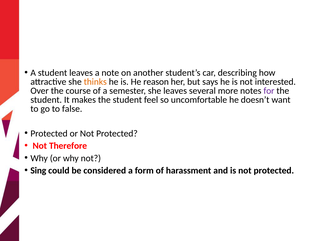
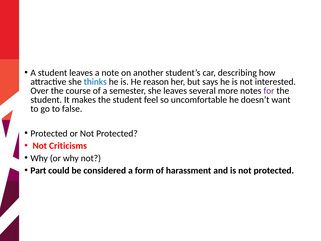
thinks colour: orange -> blue
Therefore: Therefore -> Criticisms
Sing: Sing -> Part
